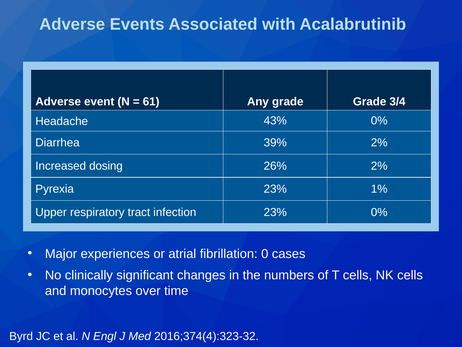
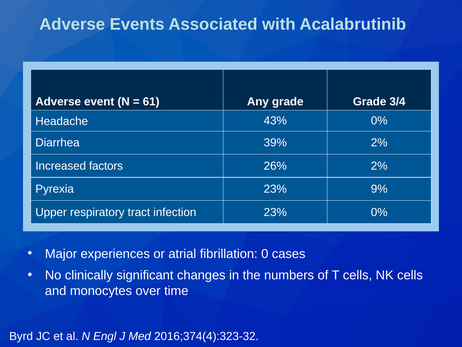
dosing: dosing -> factors
1%: 1% -> 9%
